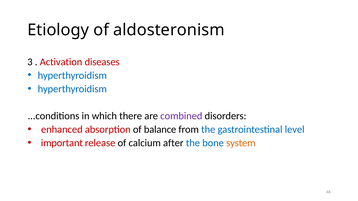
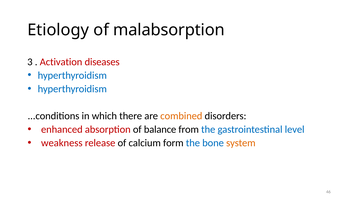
aldosteronism: aldosteronism -> malabsorption
combined colour: purple -> orange
important: important -> weakness
after: after -> form
